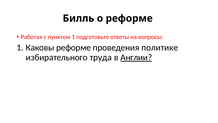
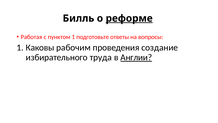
реформе at (129, 18) underline: none -> present
Каковы реформе: реформе -> рабочим
политике: политике -> создание
